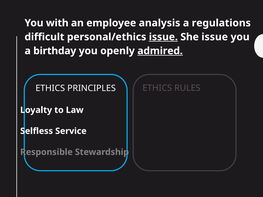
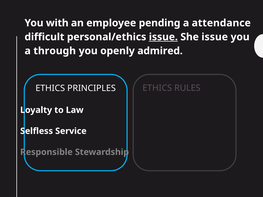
analysis: analysis -> pending
regulations: regulations -> attendance
birthday: birthday -> through
admired underline: present -> none
